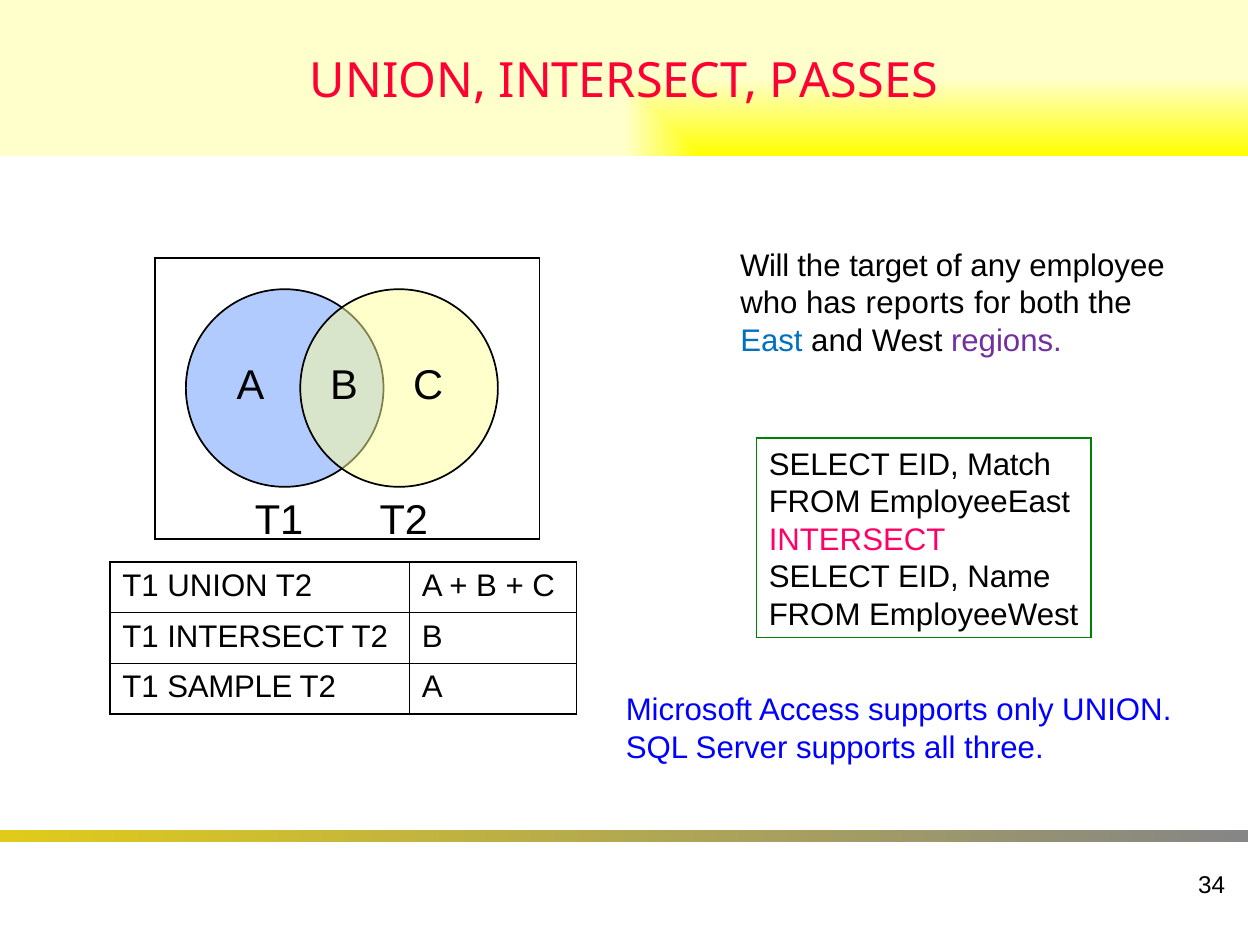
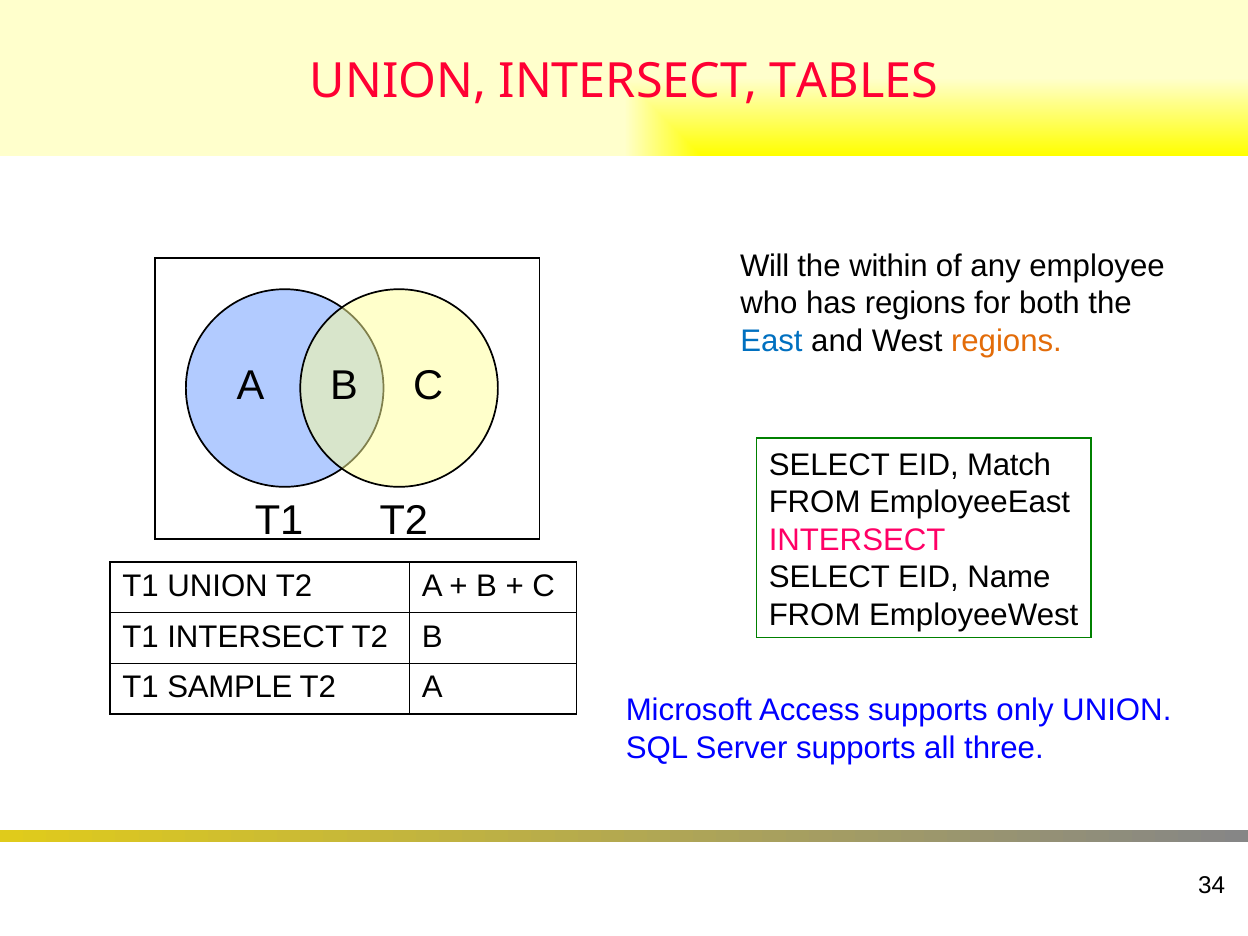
PASSES: PASSES -> TABLES
target: target -> within
has reports: reports -> regions
regions at (1006, 341) colour: purple -> orange
